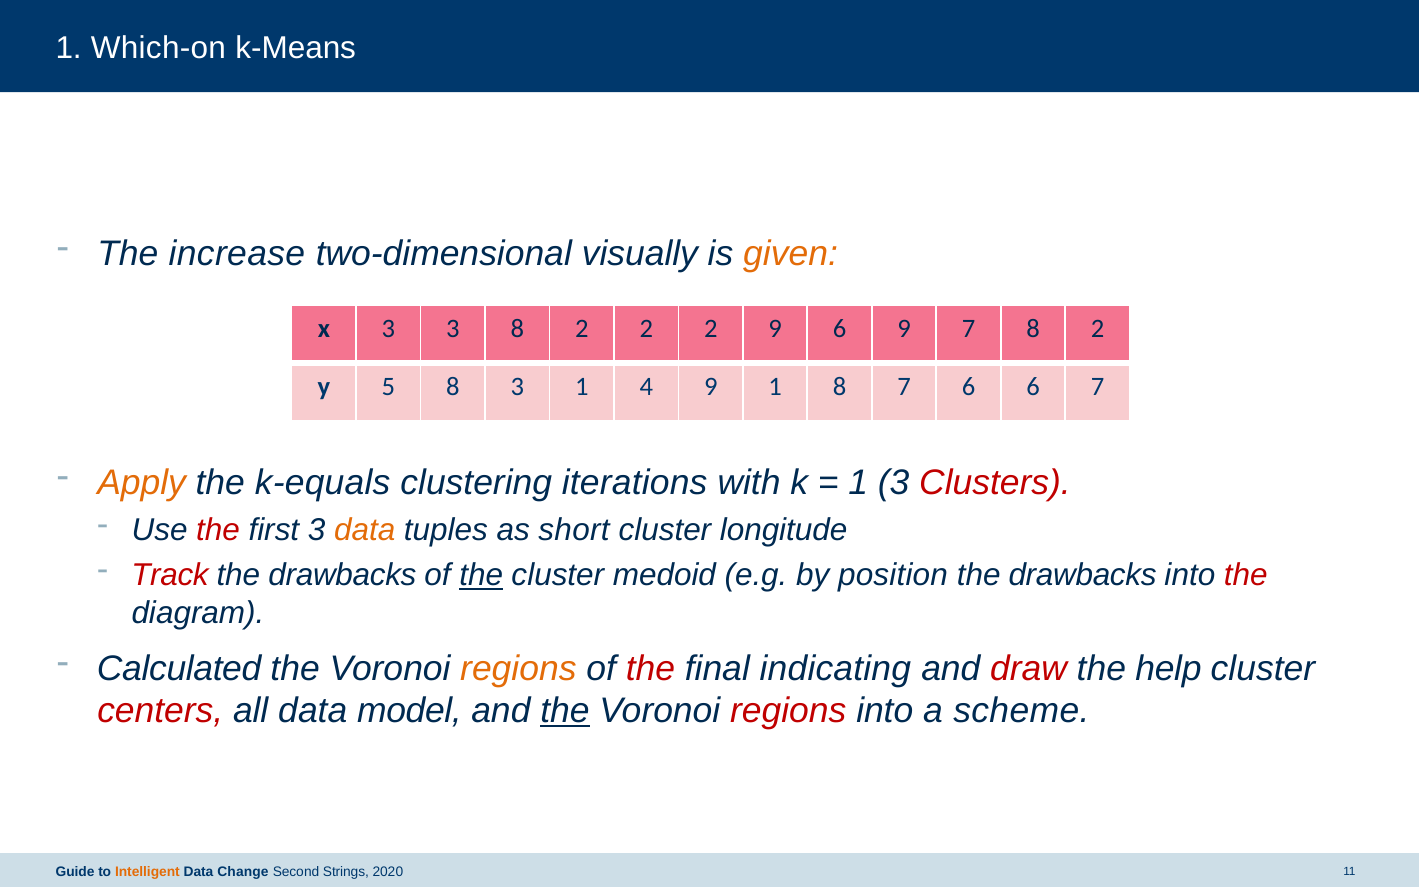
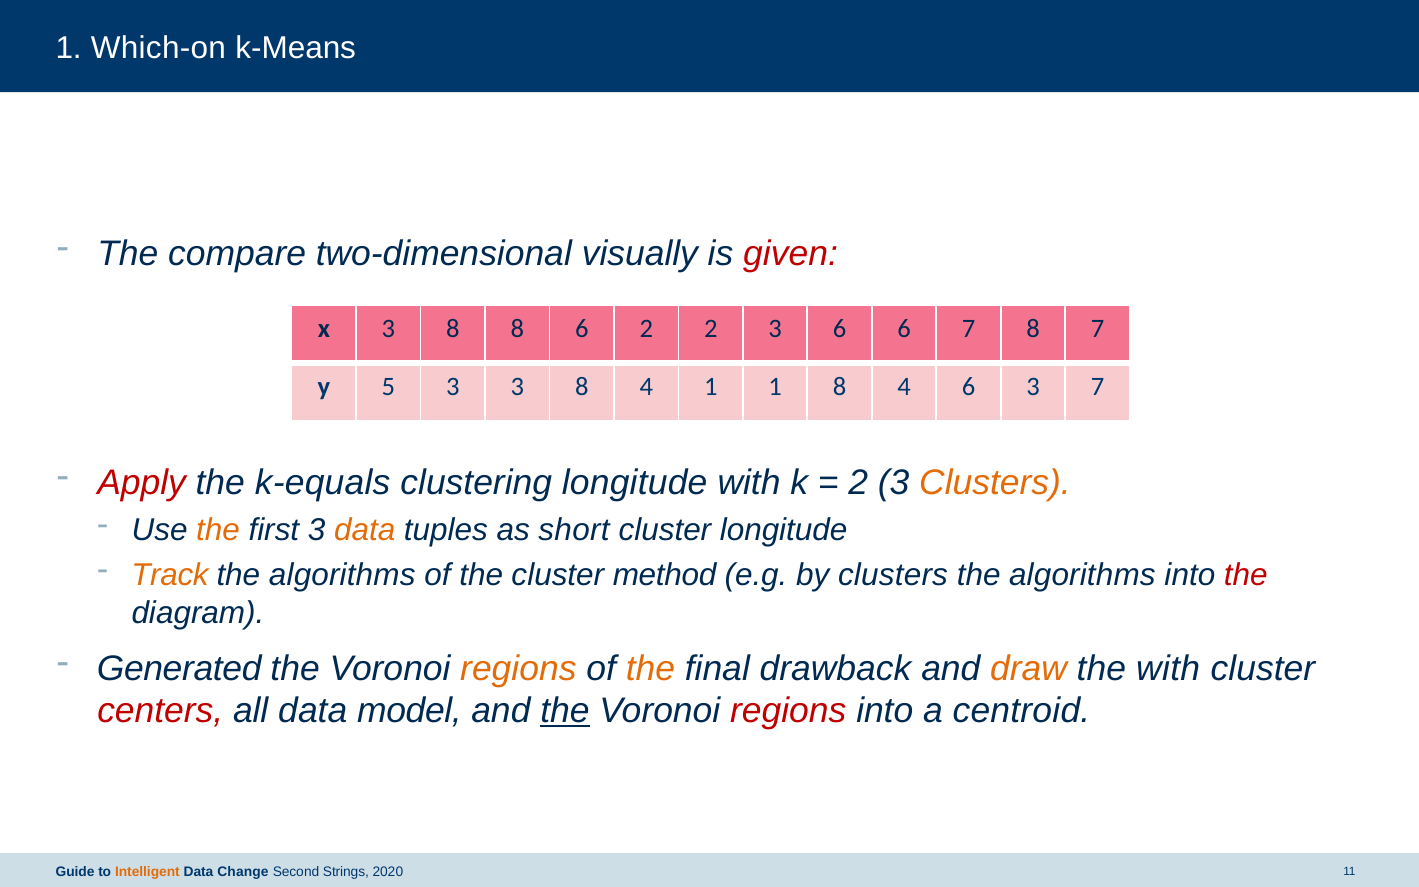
increase: increase -> compare
given colour: orange -> red
x 3 3: 3 -> 8
2 at (582, 329): 2 -> 6
2 2 9: 9 -> 3
6 9: 9 -> 6
7 8 2: 2 -> 7
5 8: 8 -> 3
1 at (582, 387): 1 -> 8
4 9: 9 -> 1
1 8 7: 7 -> 4
6 6: 6 -> 3
Apply colour: orange -> red
clustering iterations: iterations -> longitude
1 at (858, 483): 1 -> 2
Clusters at (995, 483) colour: red -> orange
the at (218, 530) colour: red -> orange
Track colour: red -> orange
drawbacks at (342, 575): drawbacks -> algorithms
the at (481, 575) underline: present -> none
medoid: medoid -> method
by position: position -> clusters
drawbacks at (1083, 575): drawbacks -> algorithms
Calculated: Calculated -> Generated
the at (650, 668) colour: red -> orange
indicating: indicating -> drawback
draw colour: red -> orange
the help: help -> with
scheme: scheme -> centroid
